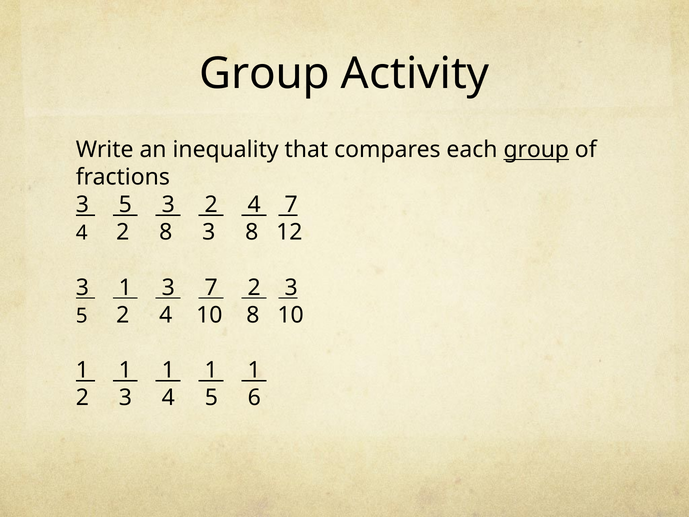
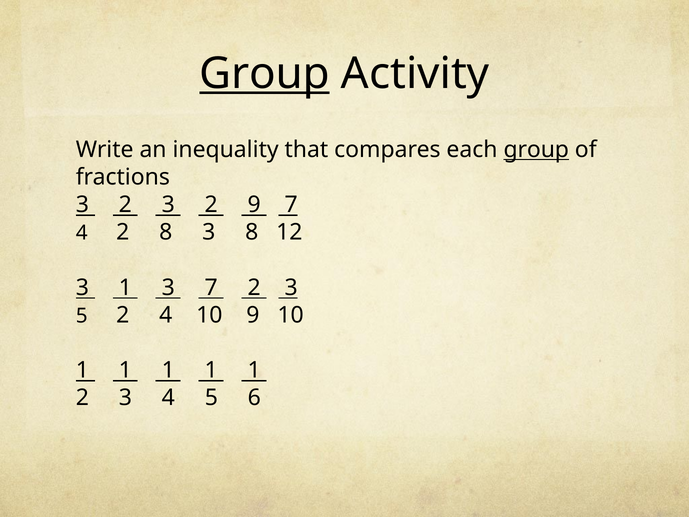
Group at (265, 74) underline: none -> present
5 at (125, 205): 5 -> 2
3 2 4: 4 -> 9
10 8: 8 -> 9
